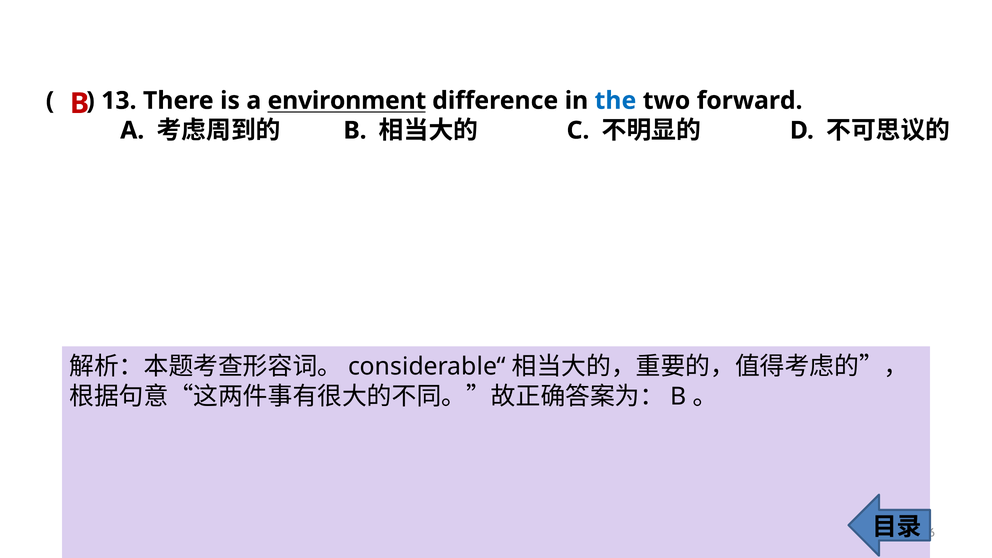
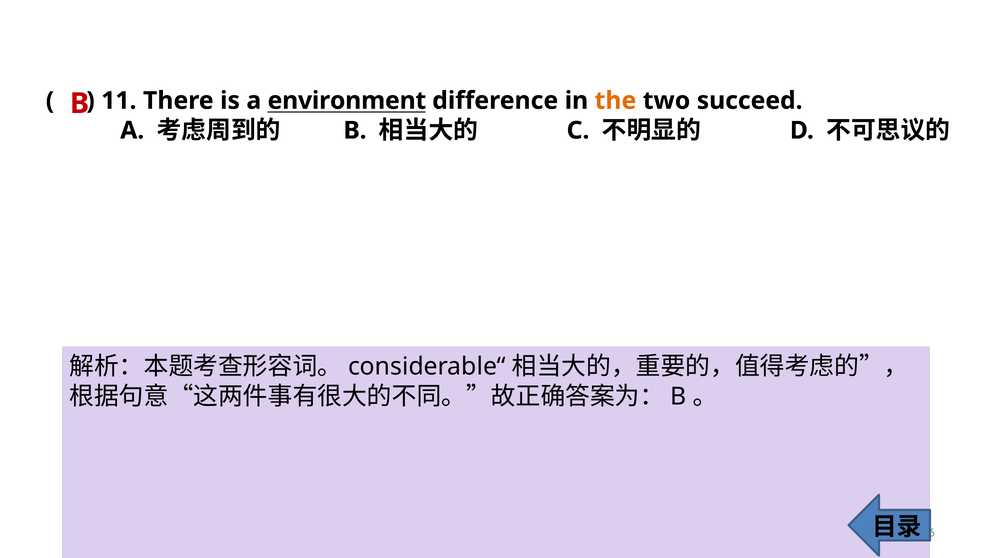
13: 13 -> 11
the colour: blue -> orange
forward: forward -> succeed
